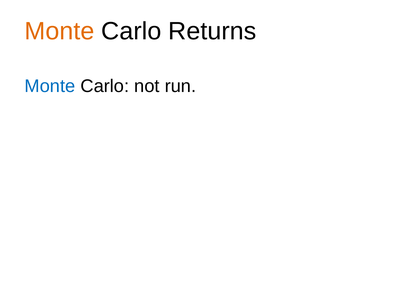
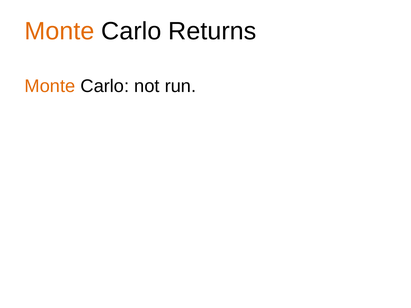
Monte at (50, 86) colour: blue -> orange
